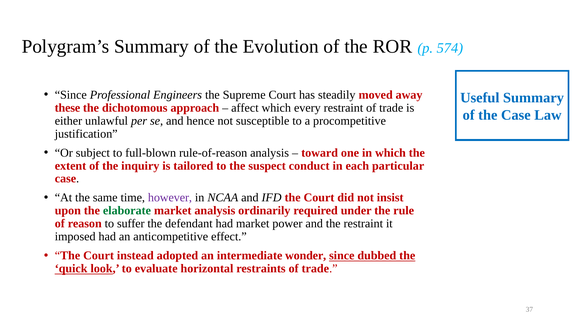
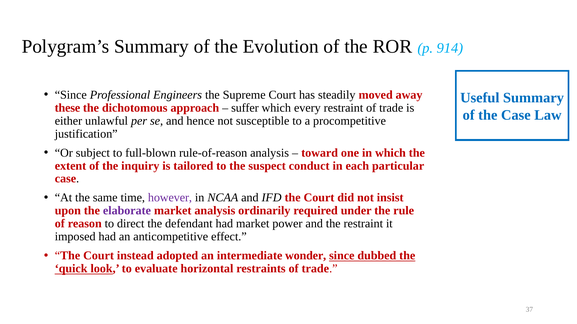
574: 574 -> 914
affect: affect -> suffer
elaborate colour: green -> purple
suffer: suffer -> direct
